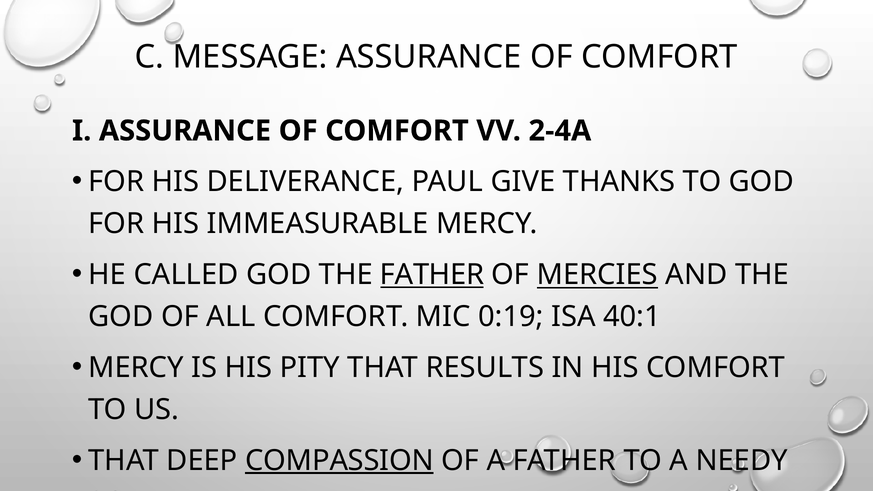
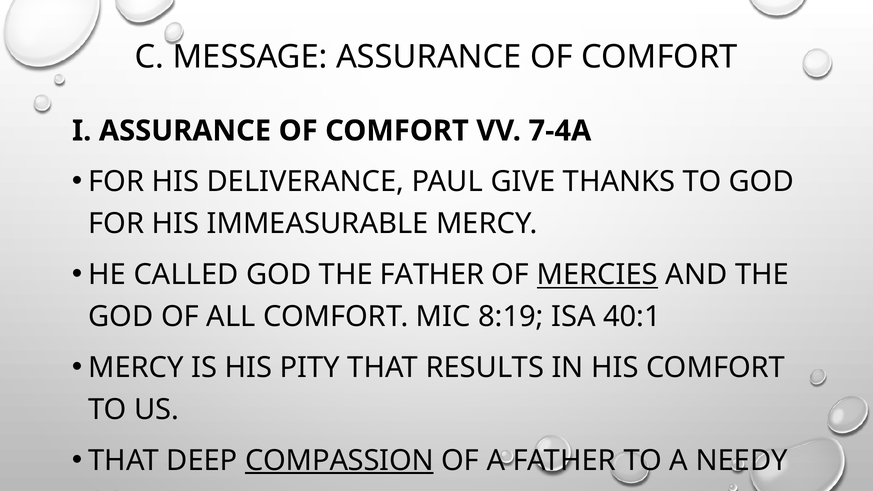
2-4A: 2-4A -> 7-4A
FATHER at (432, 275) underline: present -> none
0:19: 0:19 -> 8:19
